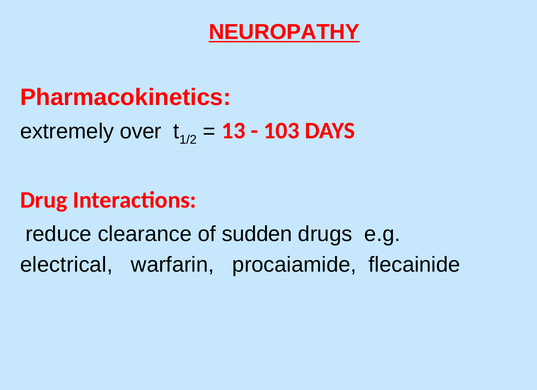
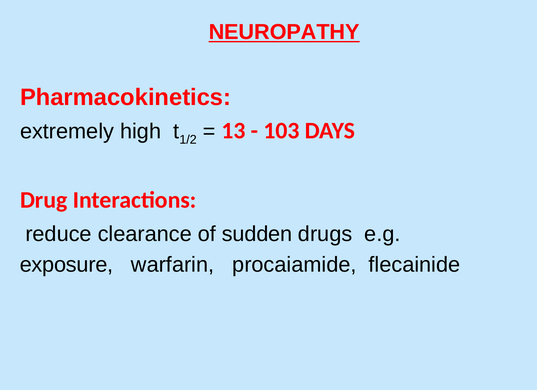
over: over -> high
electrical: electrical -> exposure
